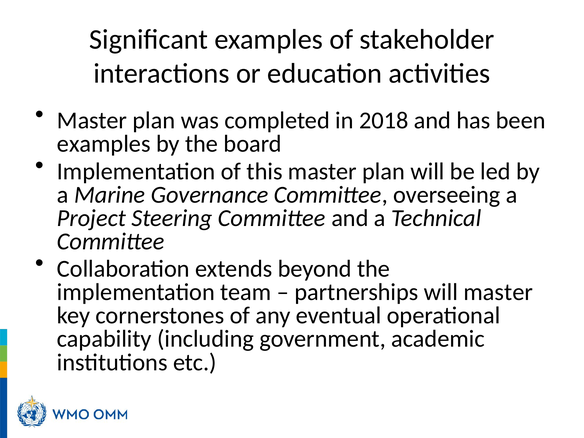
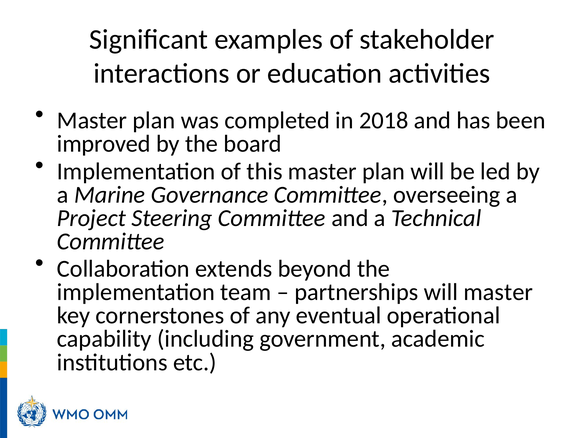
examples at (104, 144): examples -> improved
